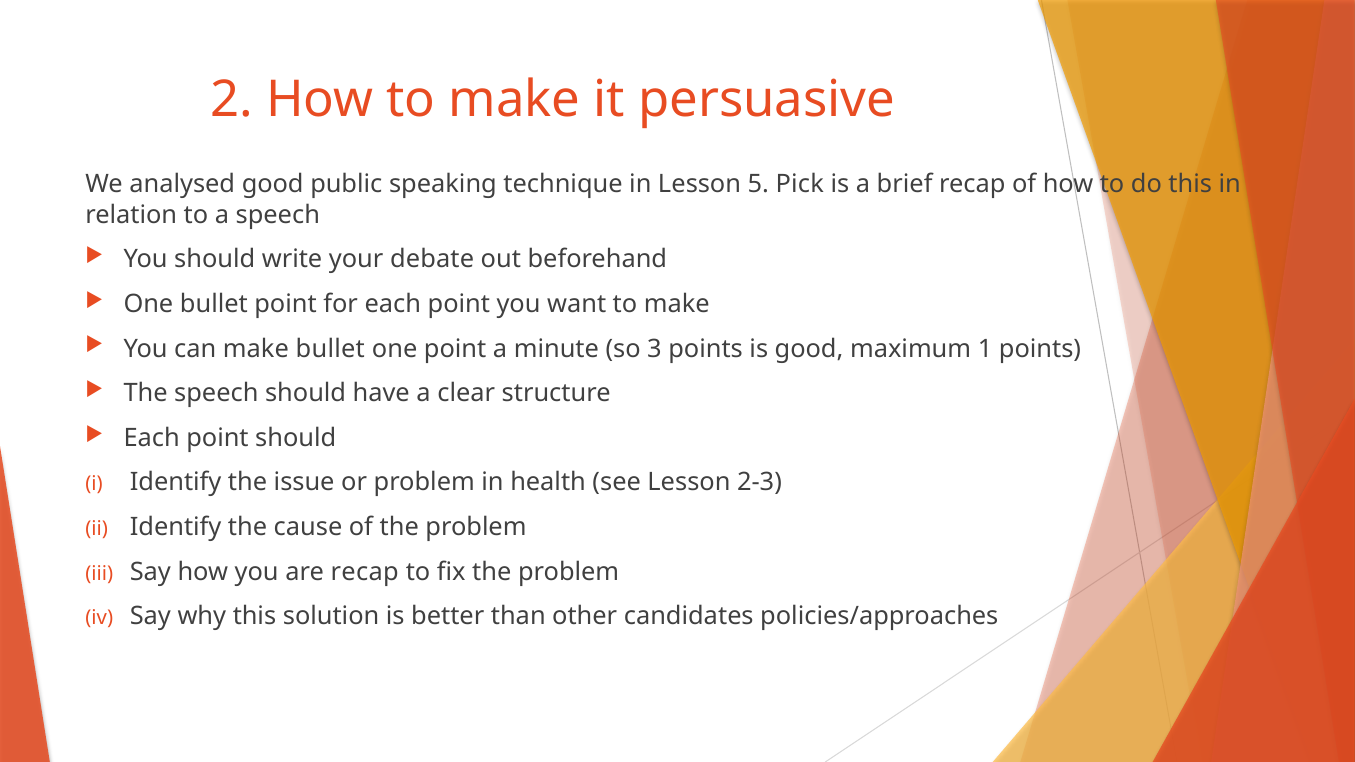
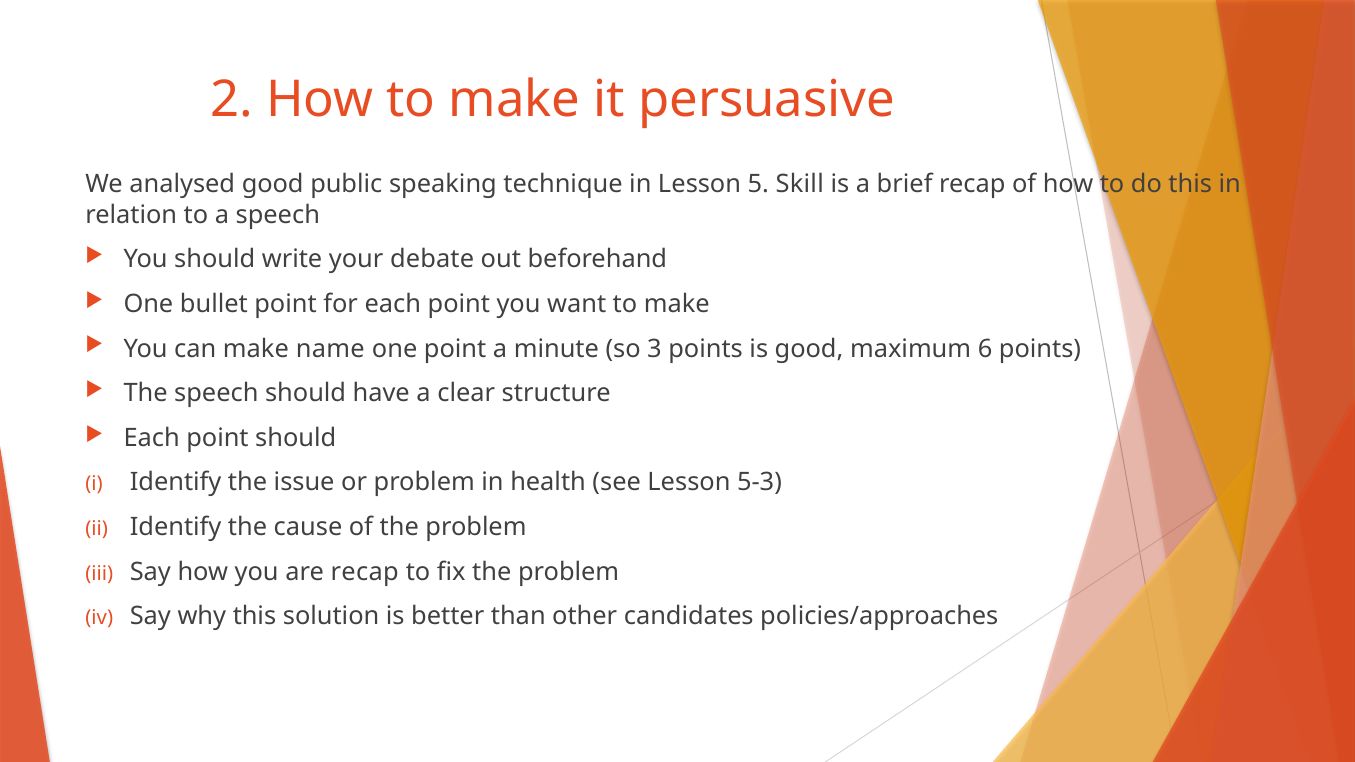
Pick: Pick -> Skill
make bullet: bullet -> name
1: 1 -> 6
2-3: 2-3 -> 5-3
